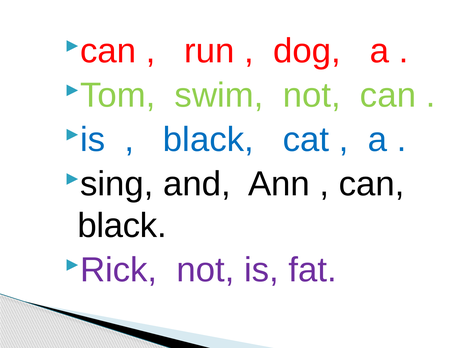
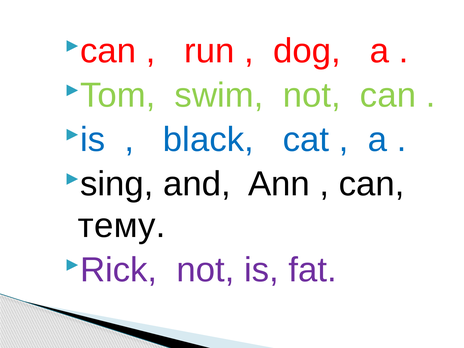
black at (122, 226): black -> тему
